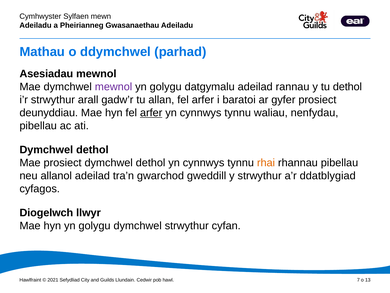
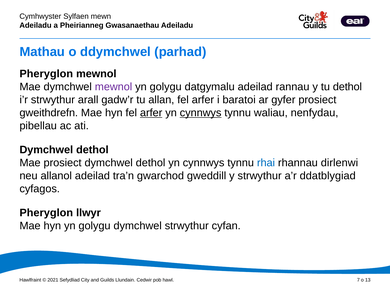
Asesiadau at (46, 74): Asesiadau -> Pheryglon
deunyddiau: deunyddiau -> gweithdrefn
cynnwys at (201, 113) underline: none -> present
rhai colour: orange -> blue
rhannau pibellau: pibellau -> dirlenwi
Diogelwch at (46, 212): Diogelwch -> Pheryglon
